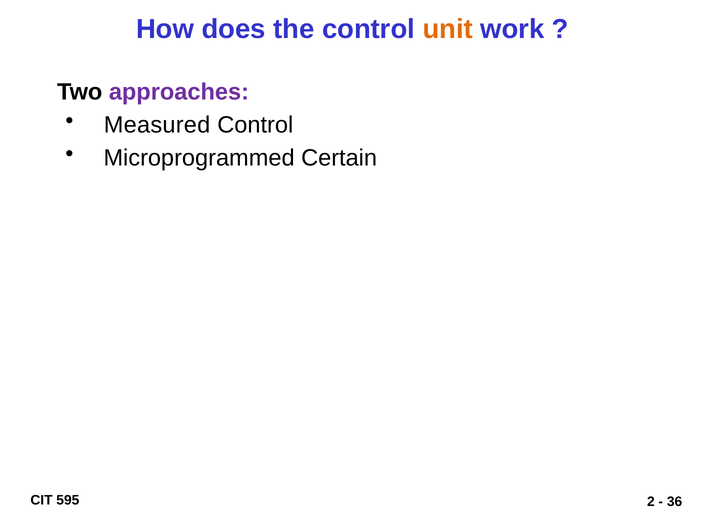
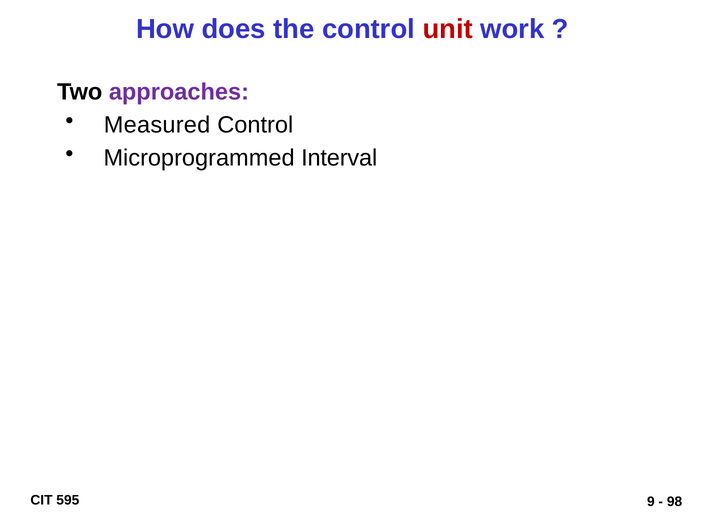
unit colour: orange -> red
Certain: Certain -> Interval
2: 2 -> 9
36: 36 -> 98
